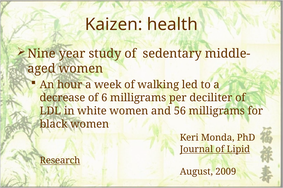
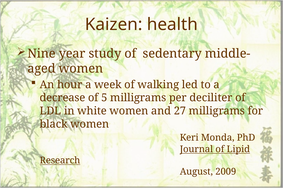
6: 6 -> 5
56: 56 -> 27
